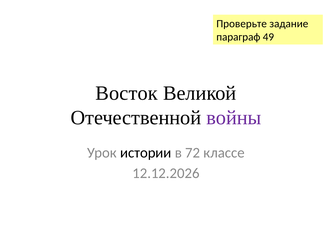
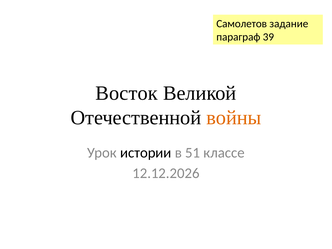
Проверьте: Проверьте -> Самолетов
49: 49 -> 39
войны colour: purple -> orange
72: 72 -> 51
